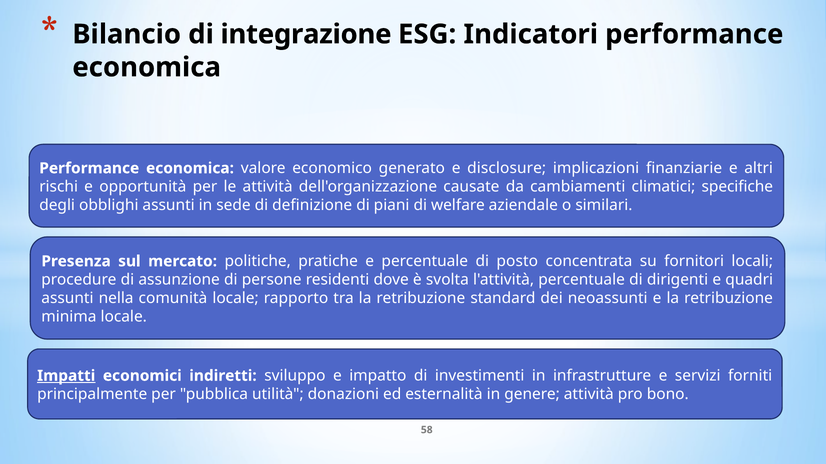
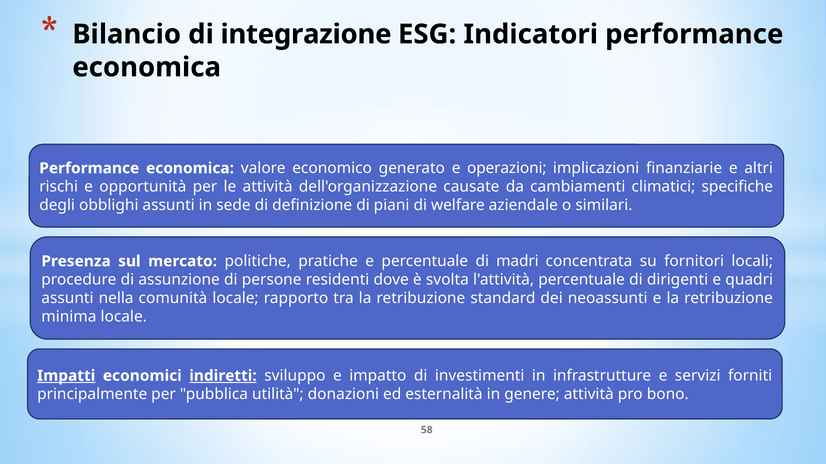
disclosure: disclosure -> operazioni
posto: posto -> madri
indiretti underline: none -> present
